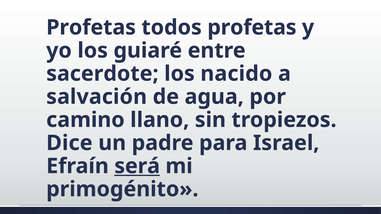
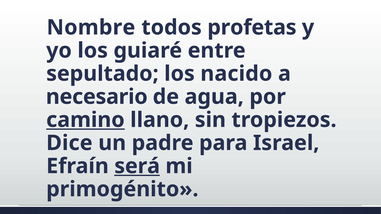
Profetas at (91, 27): Profetas -> Nombre
sacerdote: sacerdote -> sepultado
salvación: salvación -> necesario
camino underline: none -> present
